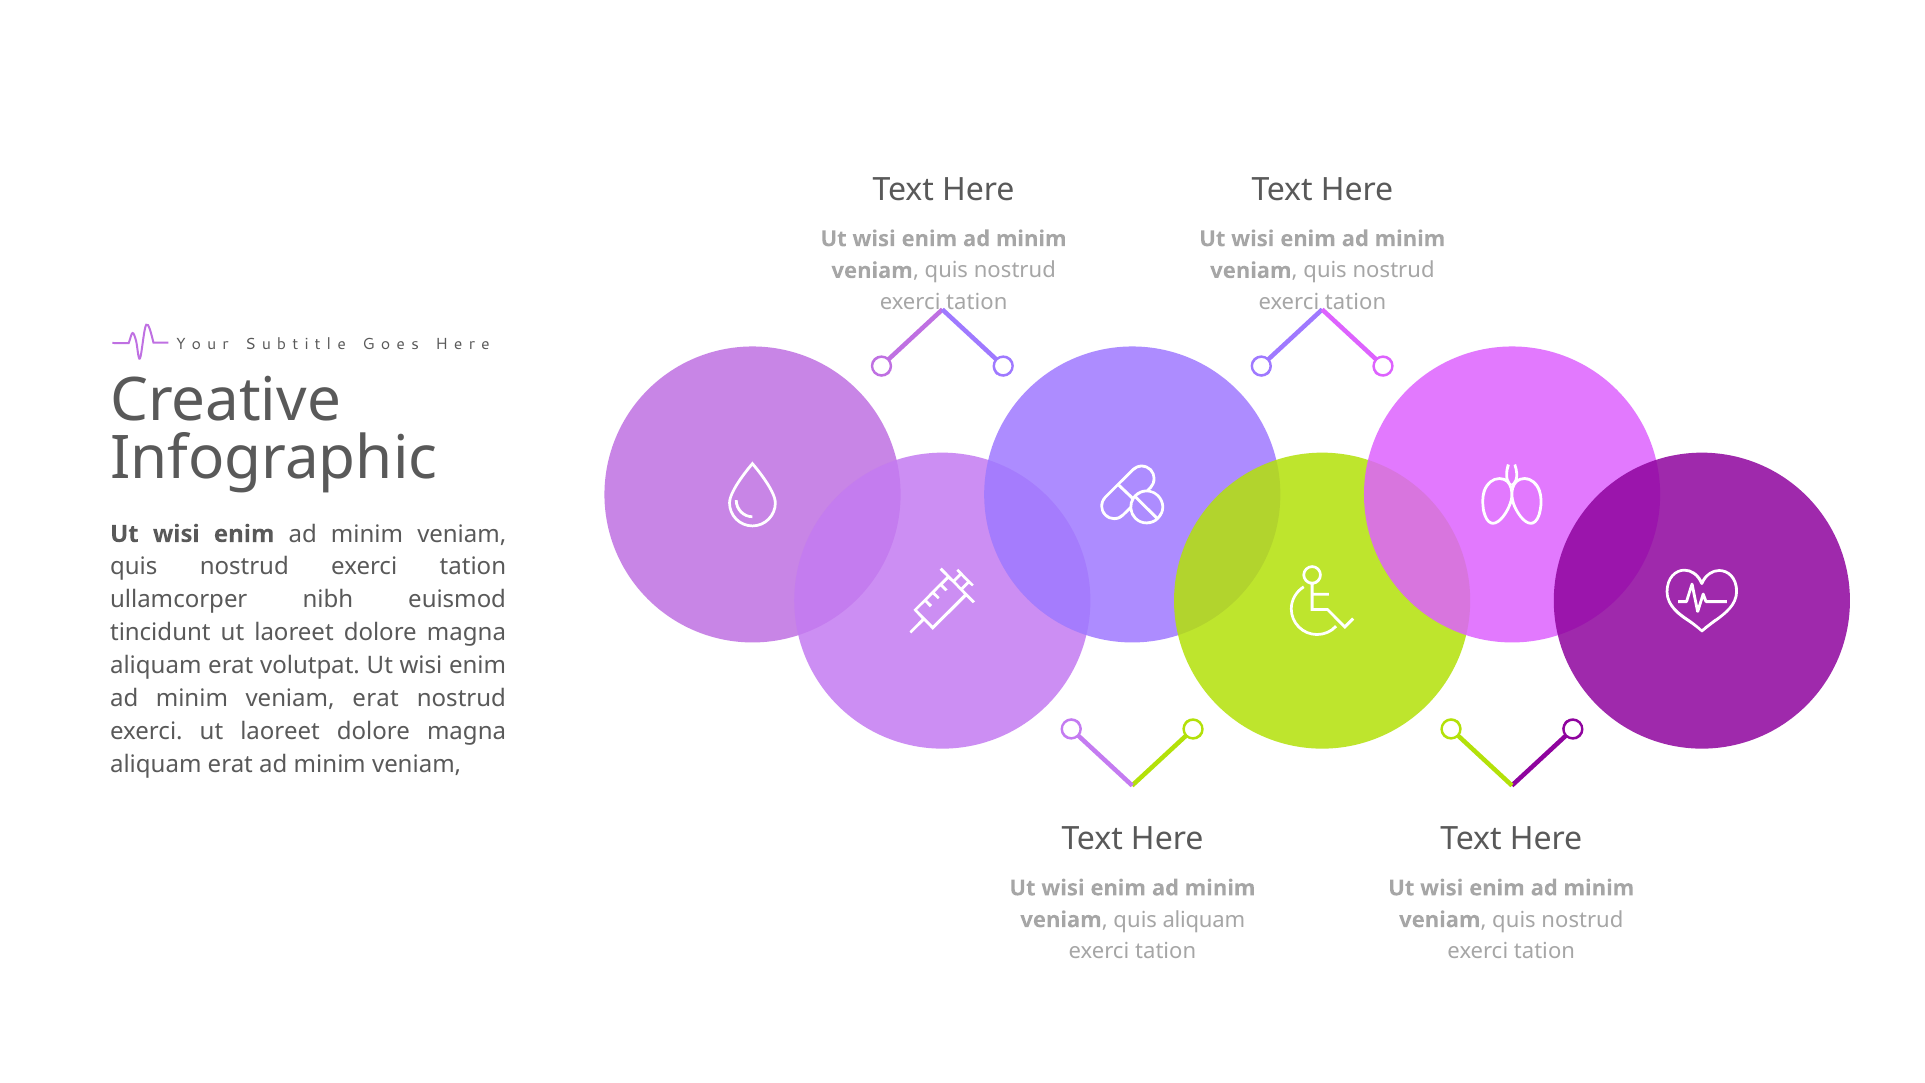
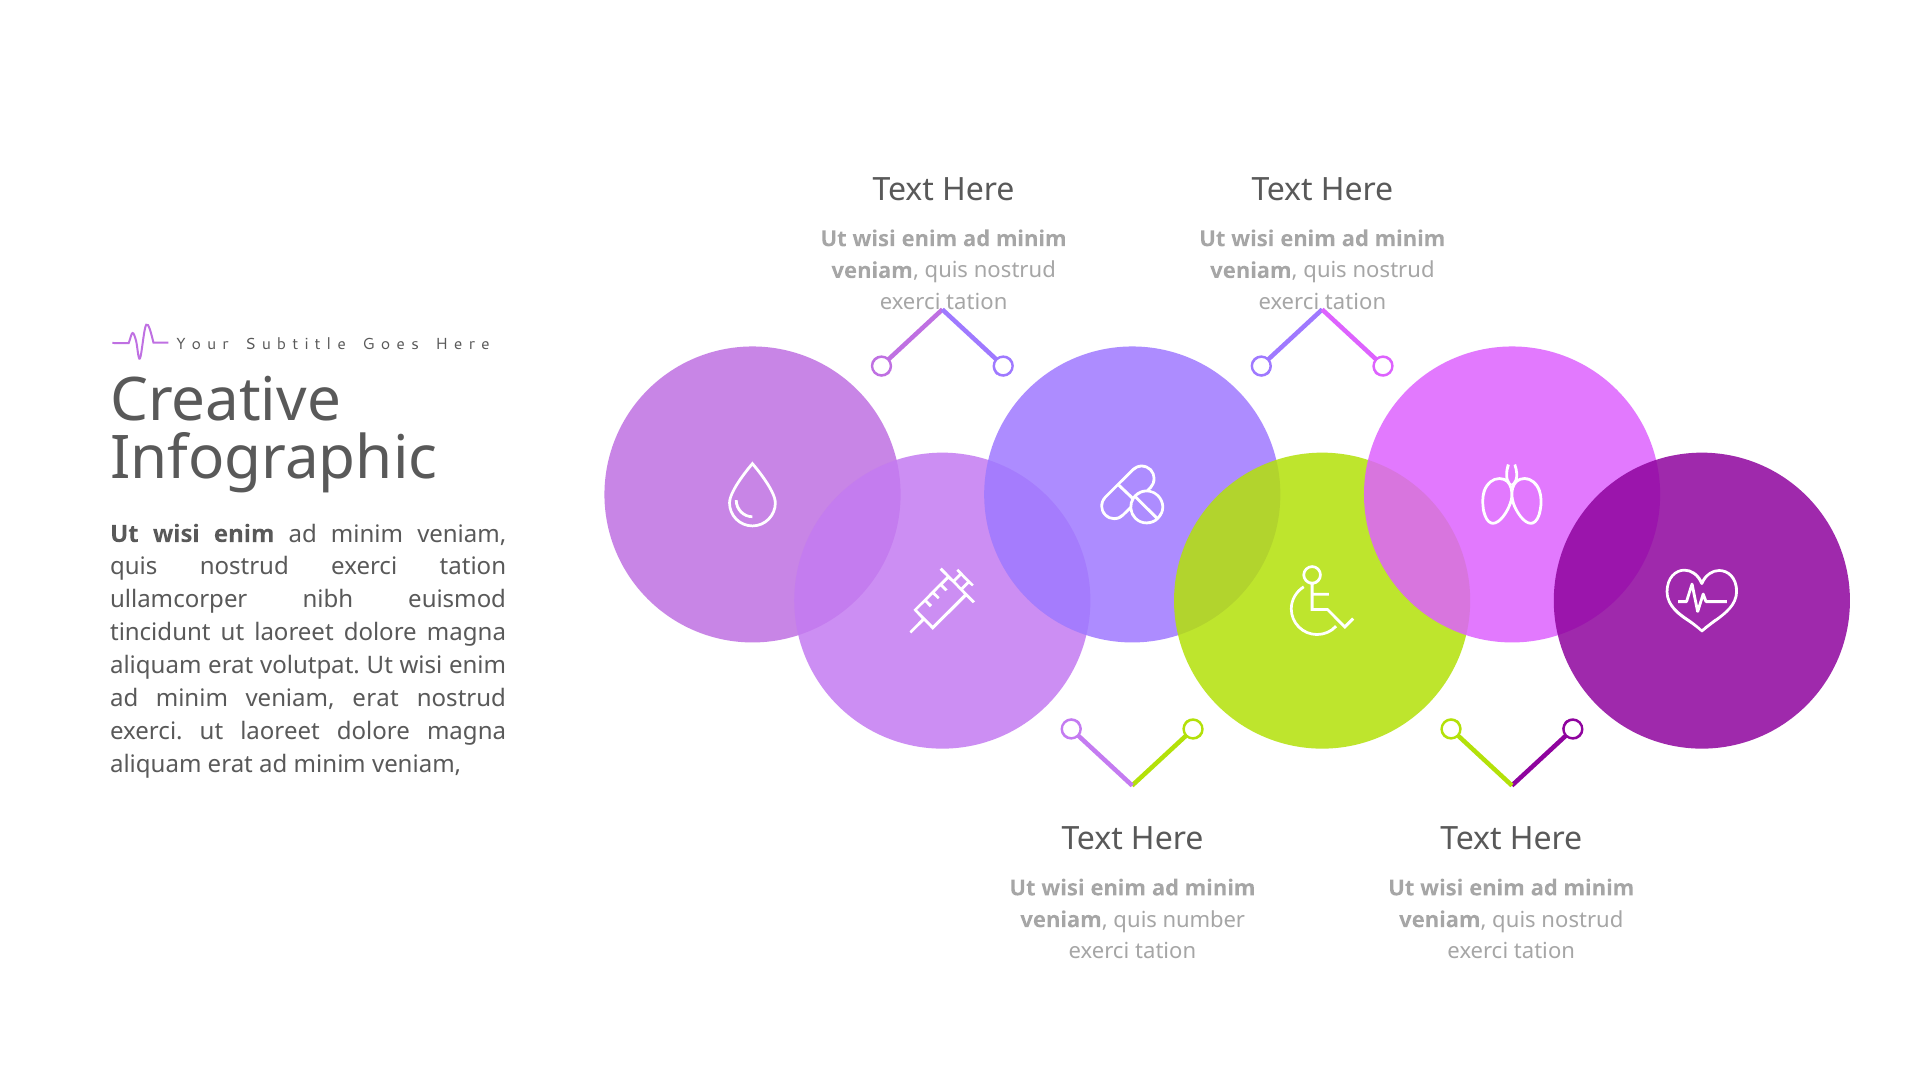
quis aliquam: aliquam -> number
